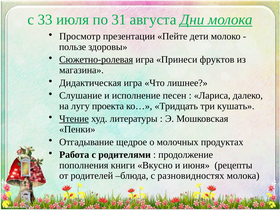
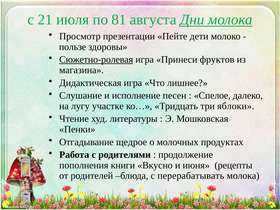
33: 33 -> 21
31: 31 -> 81
Лариса: Лариса -> Спелое
проекта: проекта -> участке
кушать: кушать -> яблоки
Чтение underline: present -> none
разновидностях: разновидностях -> перерабатывать
